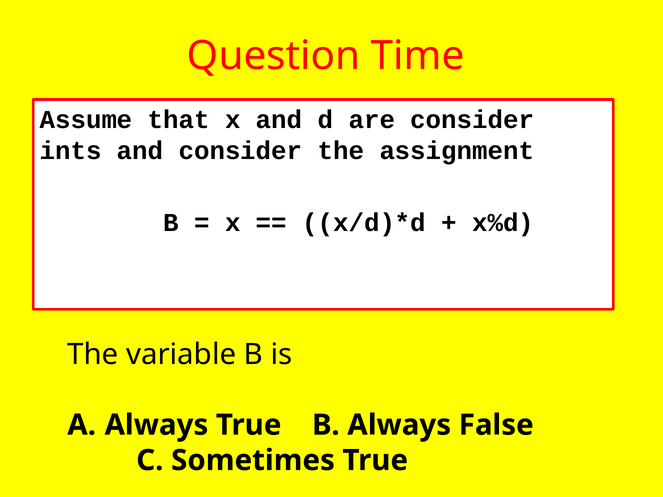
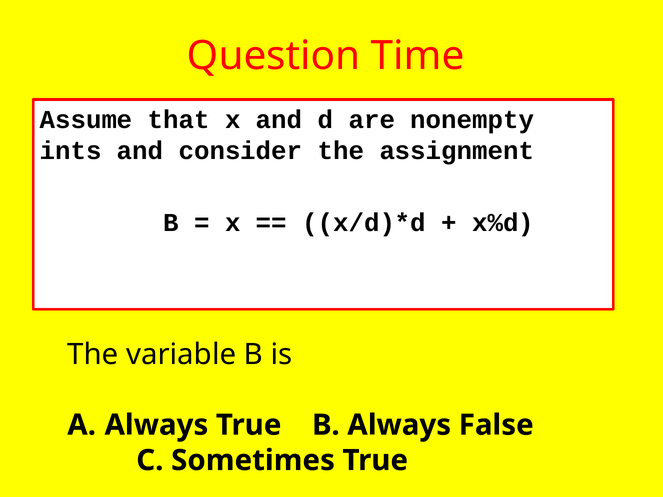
are consider: consider -> nonempty
